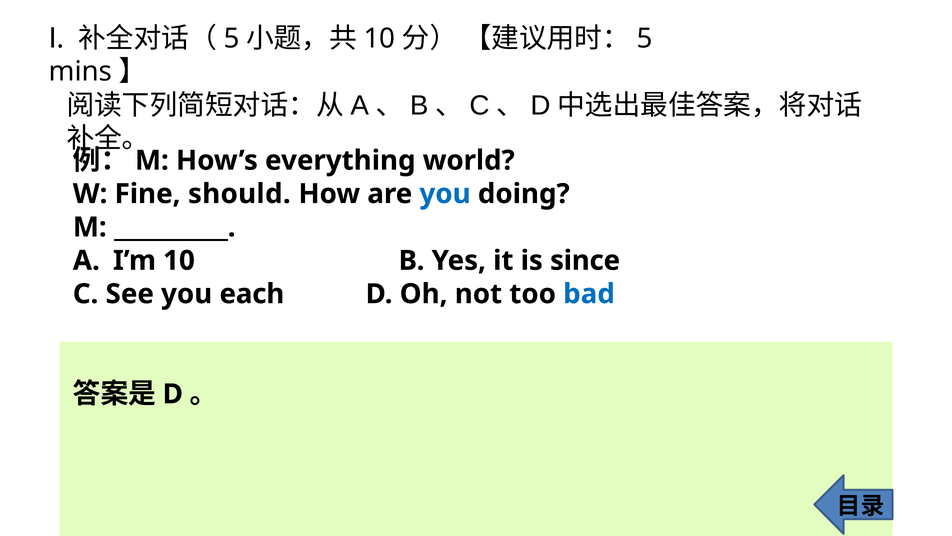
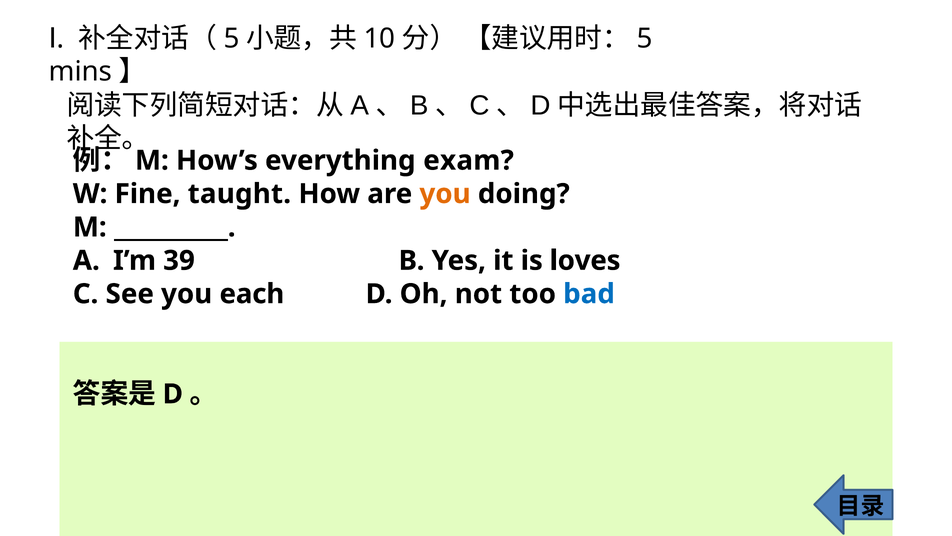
world: world -> exam
should: should -> taught
you at (445, 194) colour: blue -> orange
I’m 10: 10 -> 39
since: since -> loves
